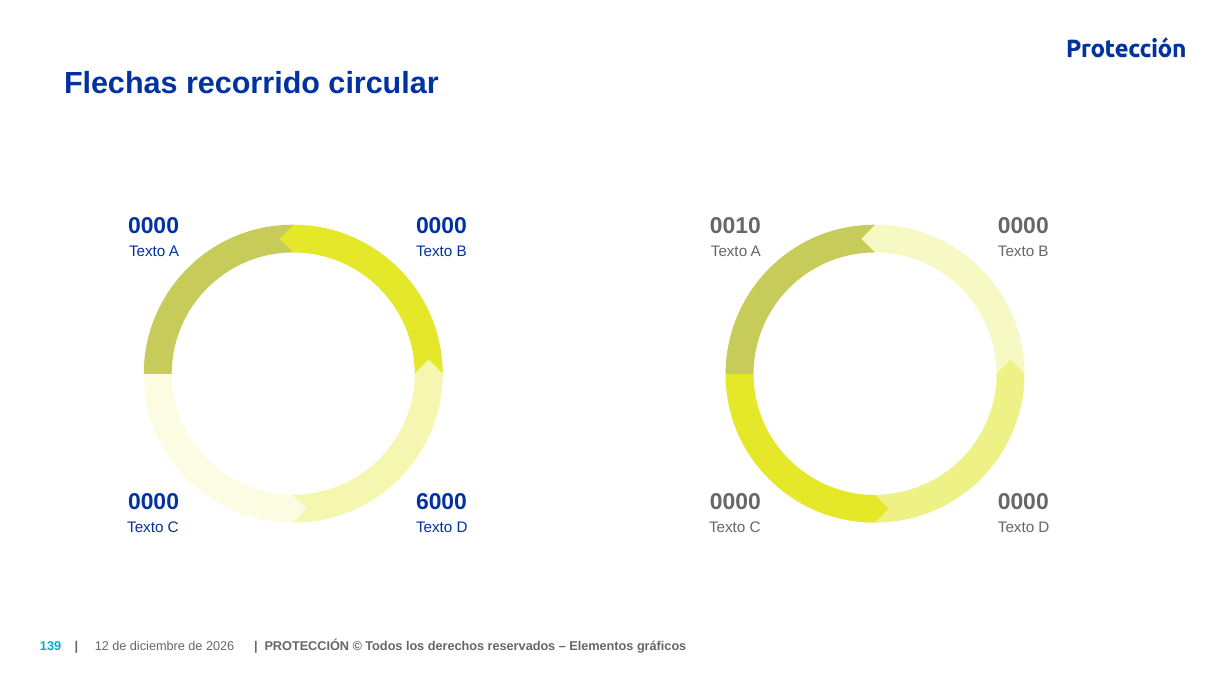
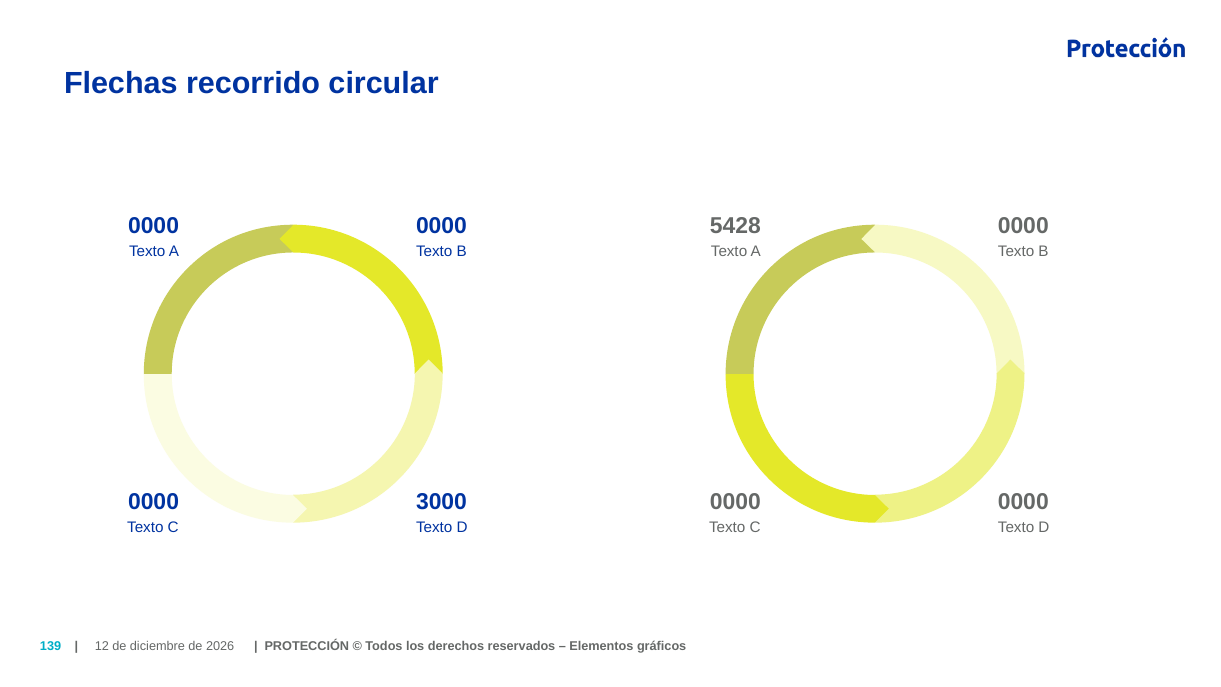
0010: 0010 -> 5428
6000: 6000 -> 3000
